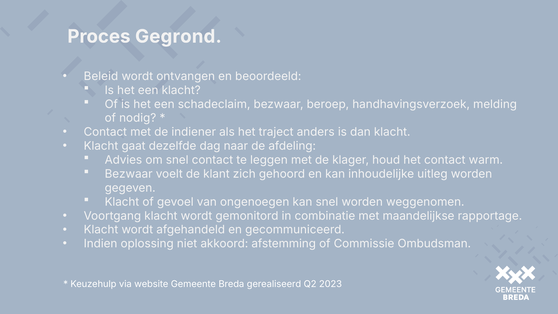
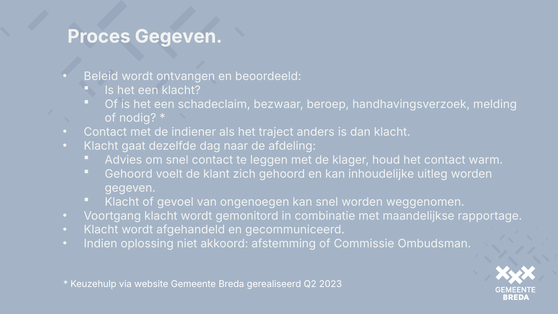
Proces Gegrond: Gegrond -> Gegeven
Bezwaar at (129, 174): Bezwaar -> Gehoord
